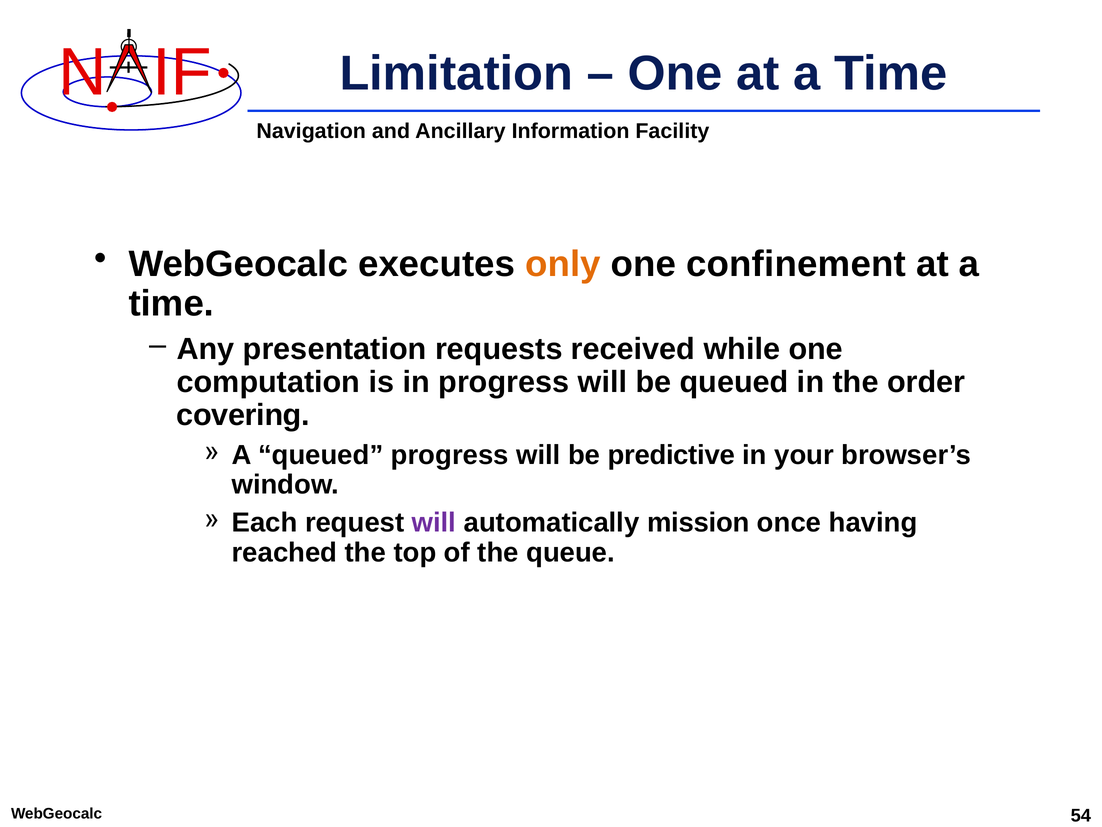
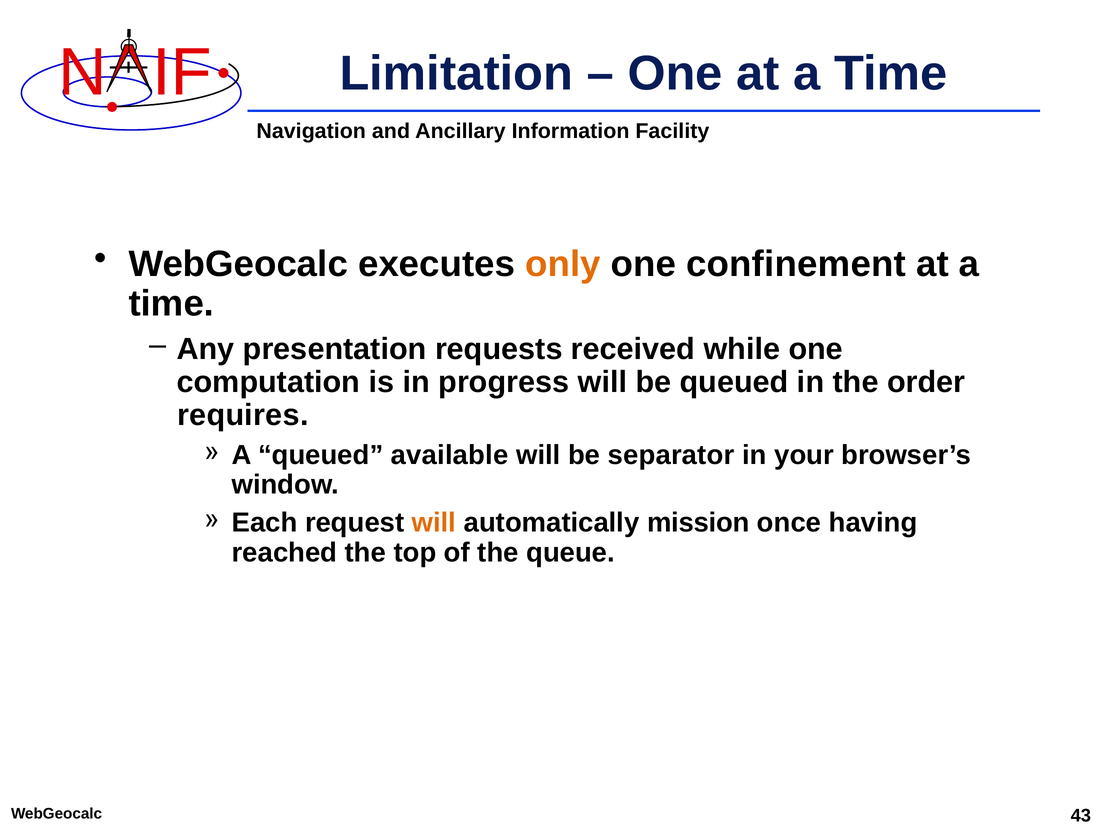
covering: covering -> requires
queued progress: progress -> available
predictive: predictive -> separator
will at (434, 523) colour: purple -> orange
54: 54 -> 43
